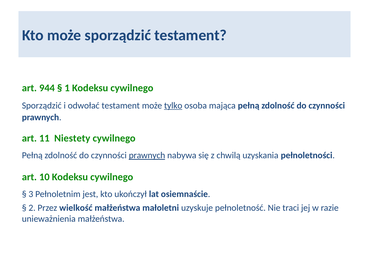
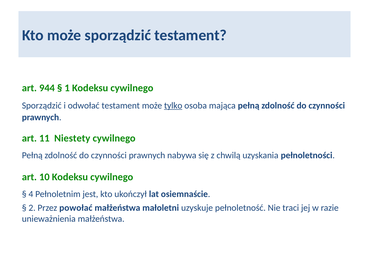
prawnych at (147, 155) underline: present -> none
3: 3 -> 4
wielkość: wielkość -> powołać
